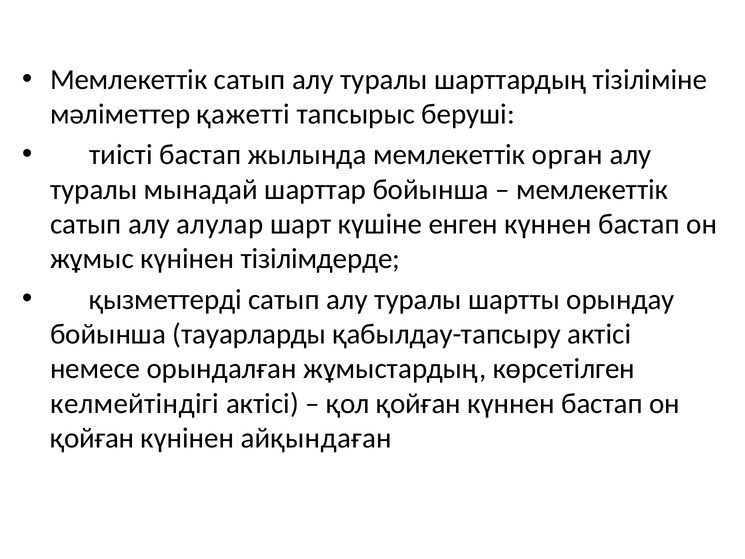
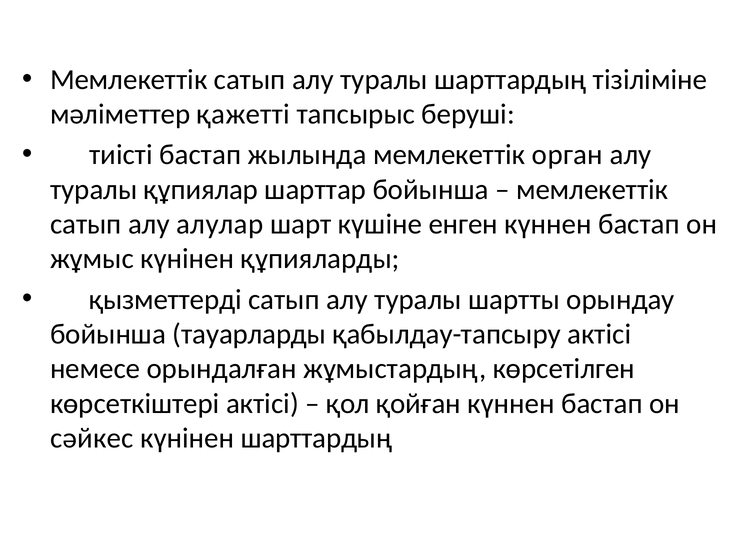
мынадай: мынадай -> құпиялар
тізілімдерде: тізілімдерде -> құпияларды
келмейтіндігі: келмейтіндігі -> көрсеткіштері
қойған at (92, 438): қойған -> сәйкес
күнінен айқындаған: айқындаған -> шарттардың
